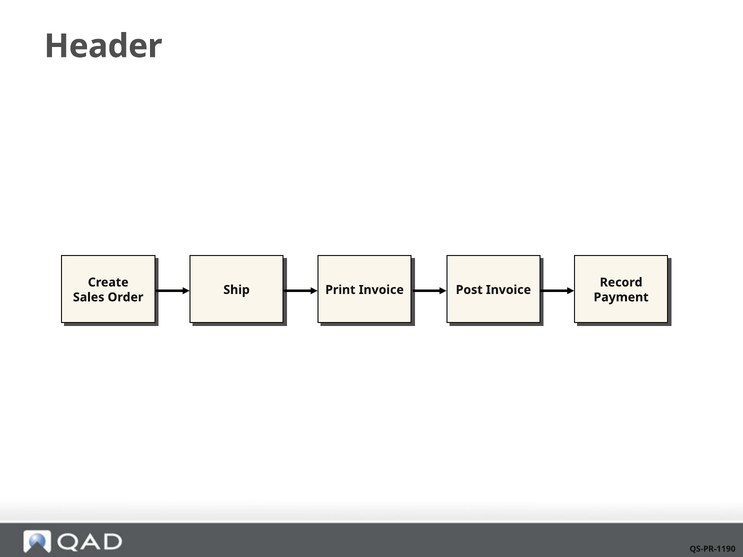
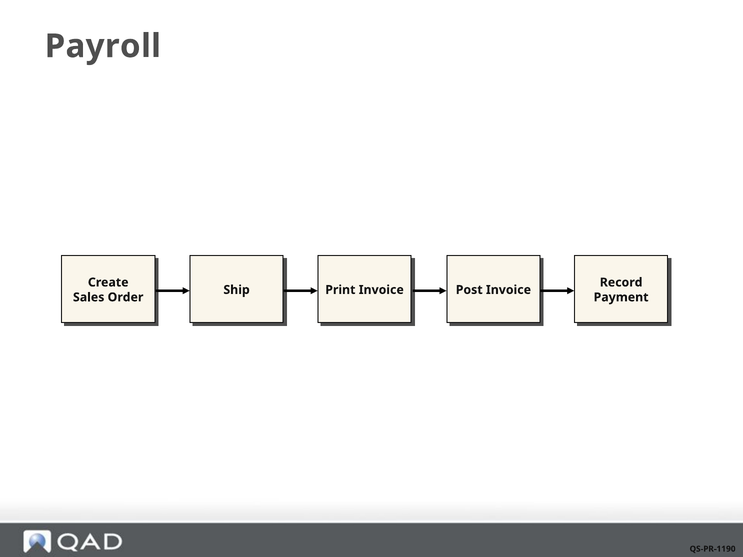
Header: Header -> Payroll
